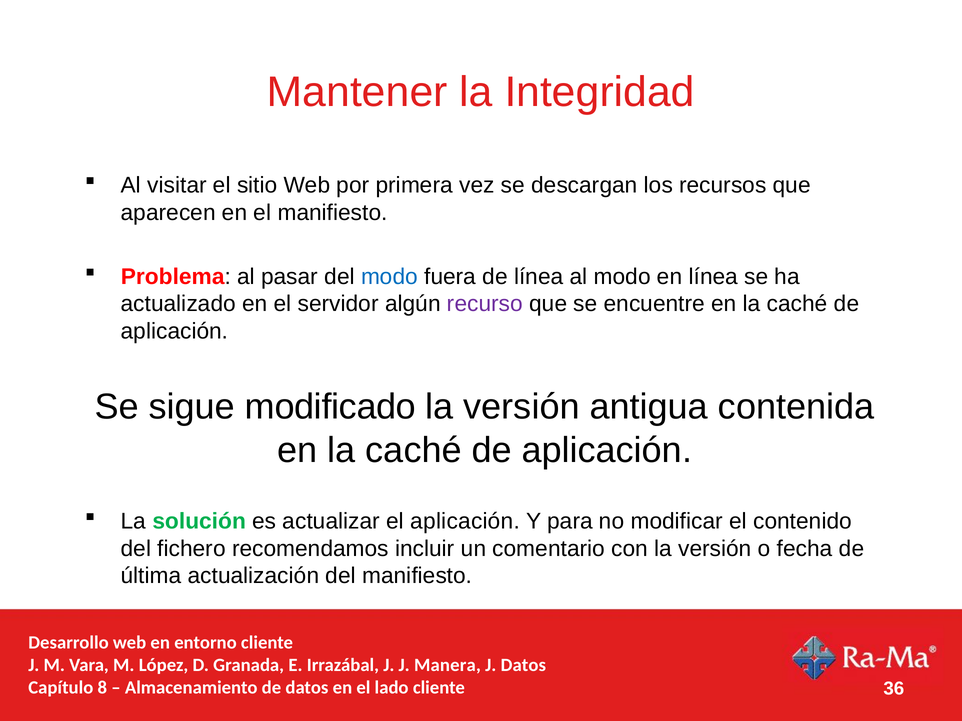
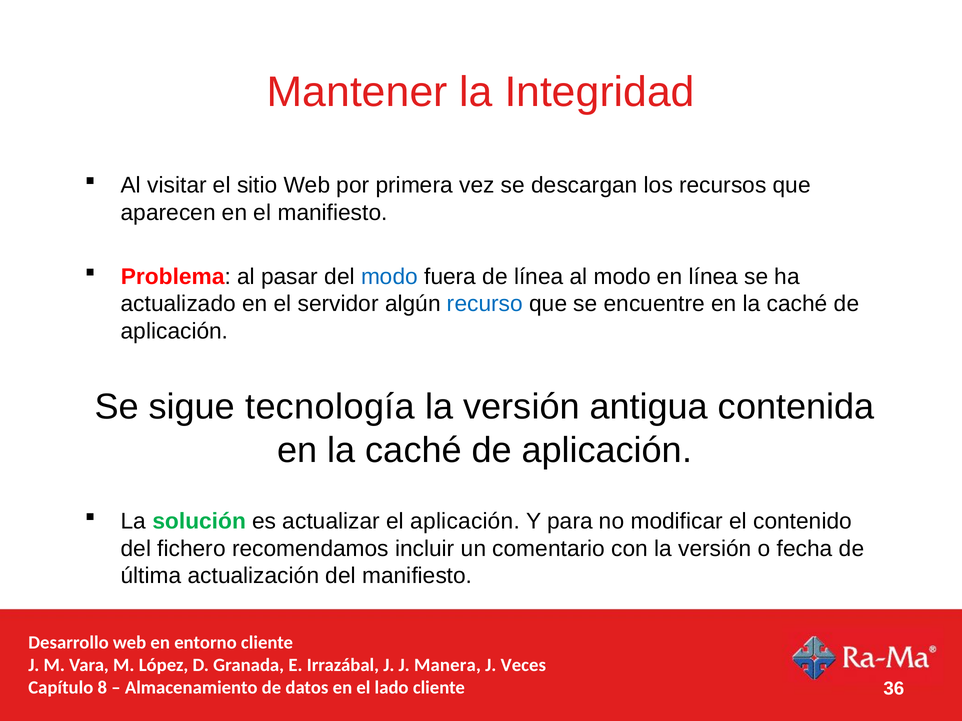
recurso colour: purple -> blue
modificado: modificado -> tecnología
J Datos: Datos -> Veces
